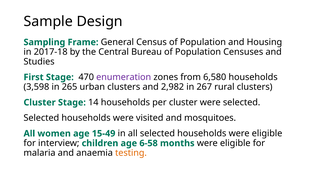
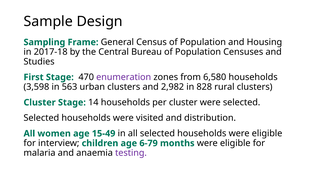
265: 265 -> 563
267: 267 -> 828
mosquitoes: mosquitoes -> distribution
6-58: 6-58 -> 6-79
testing colour: orange -> purple
